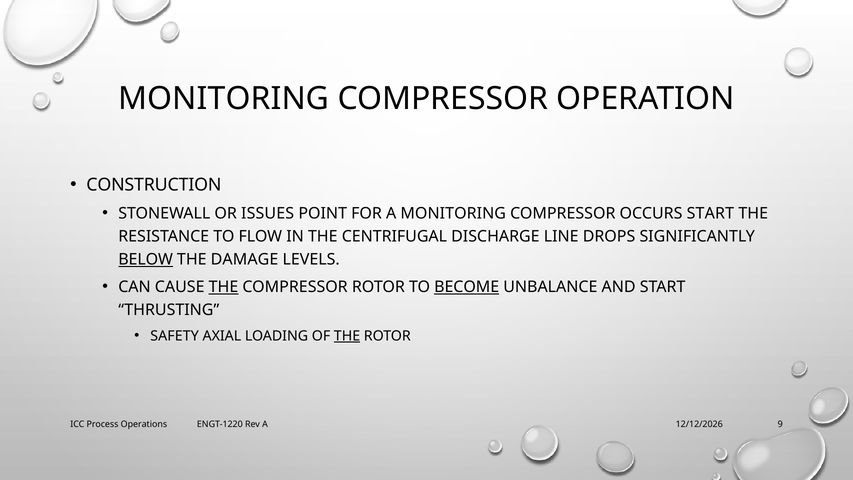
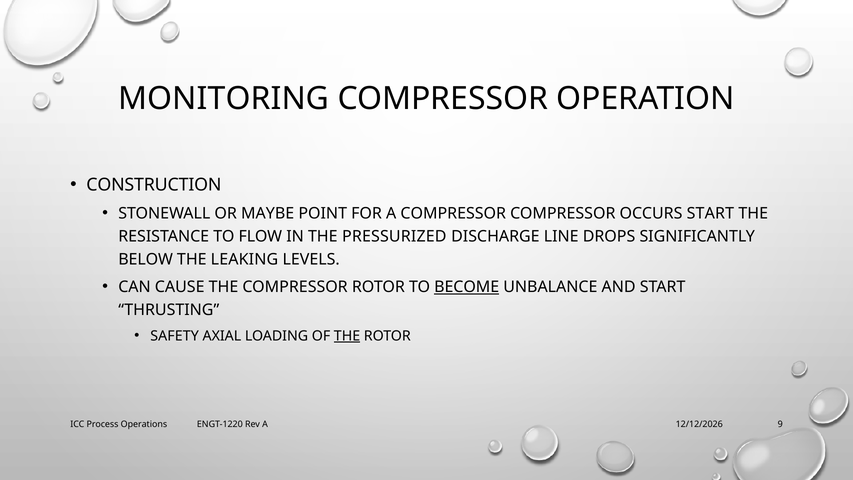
ISSUES: ISSUES -> MAYBE
A MONITORING: MONITORING -> COMPRESSOR
CENTRIFUGAL: CENTRIFUGAL -> PRESSURIZED
BELOW underline: present -> none
DAMAGE: DAMAGE -> LEAKING
THE at (223, 287) underline: present -> none
